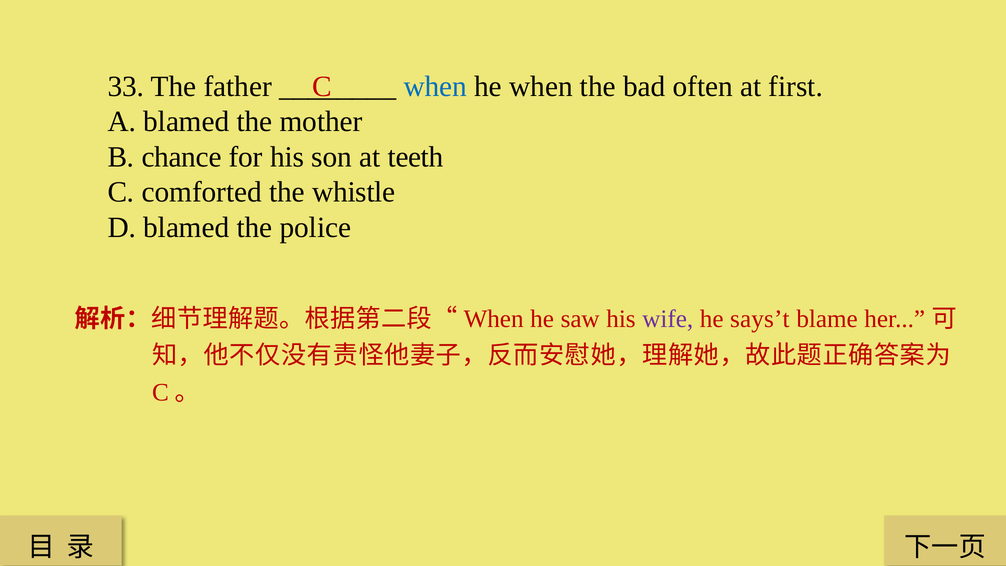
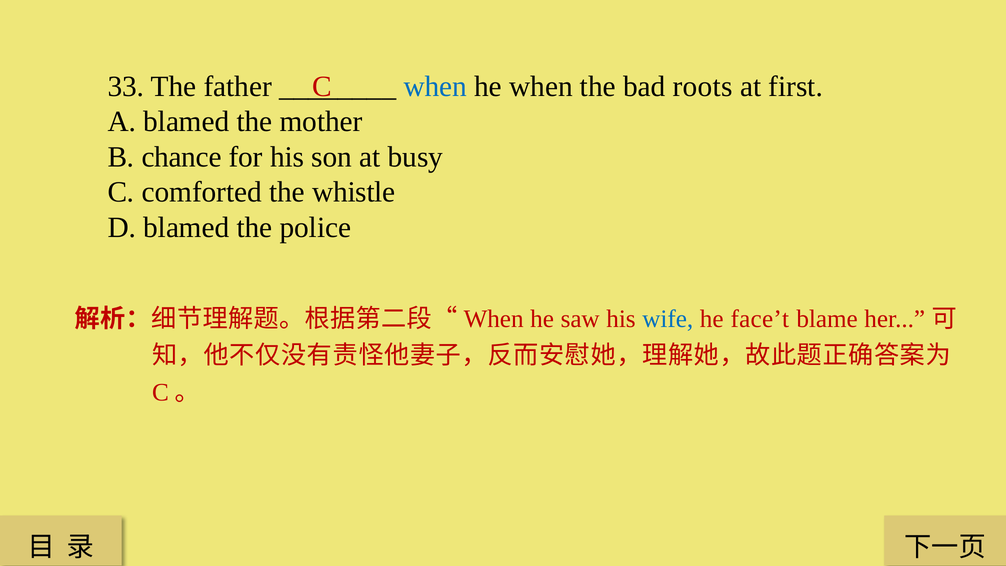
often: often -> roots
teeth: teeth -> busy
wife colour: purple -> blue
says’t: says’t -> face’t
